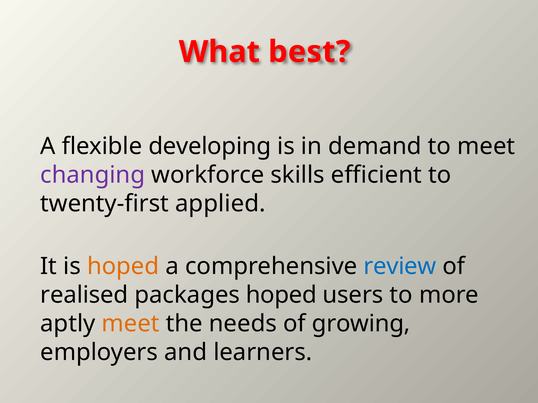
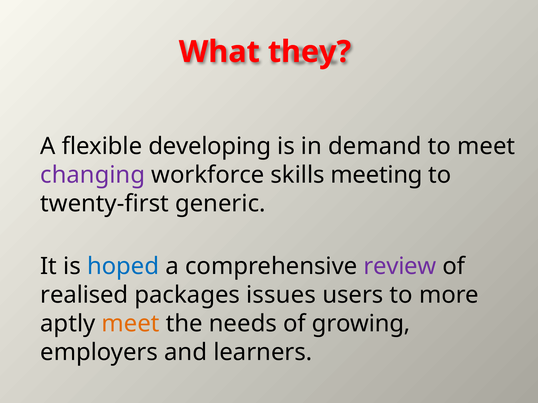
best: best -> they
efficient: efficient -> meeting
applied: applied -> generic
hoped at (123, 267) colour: orange -> blue
review colour: blue -> purple
packages hoped: hoped -> issues
